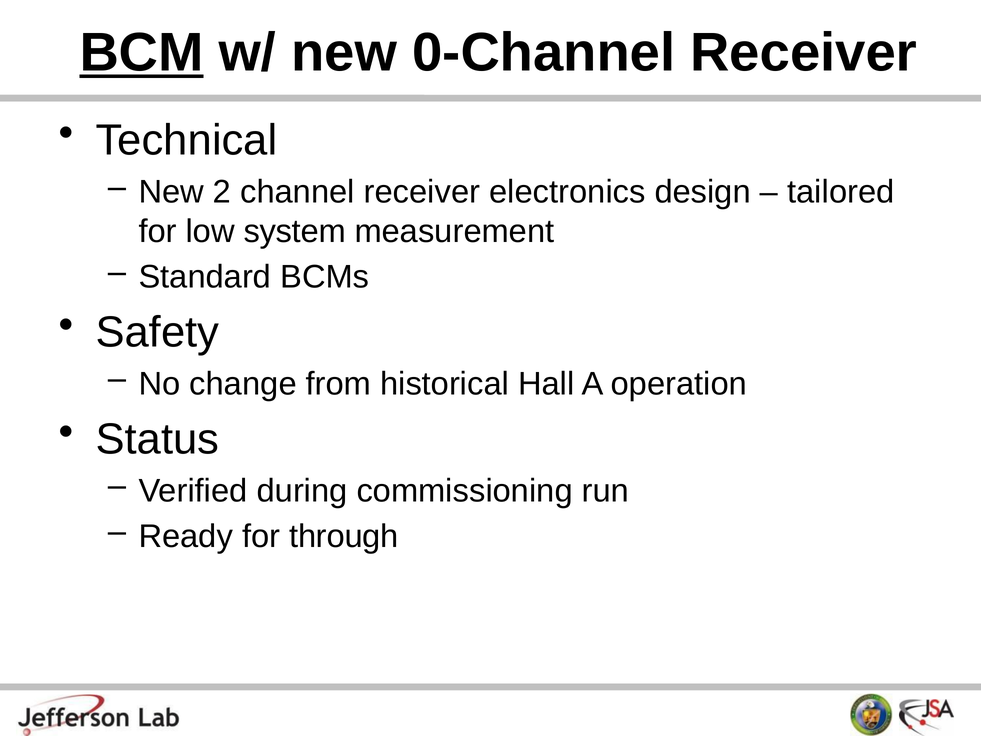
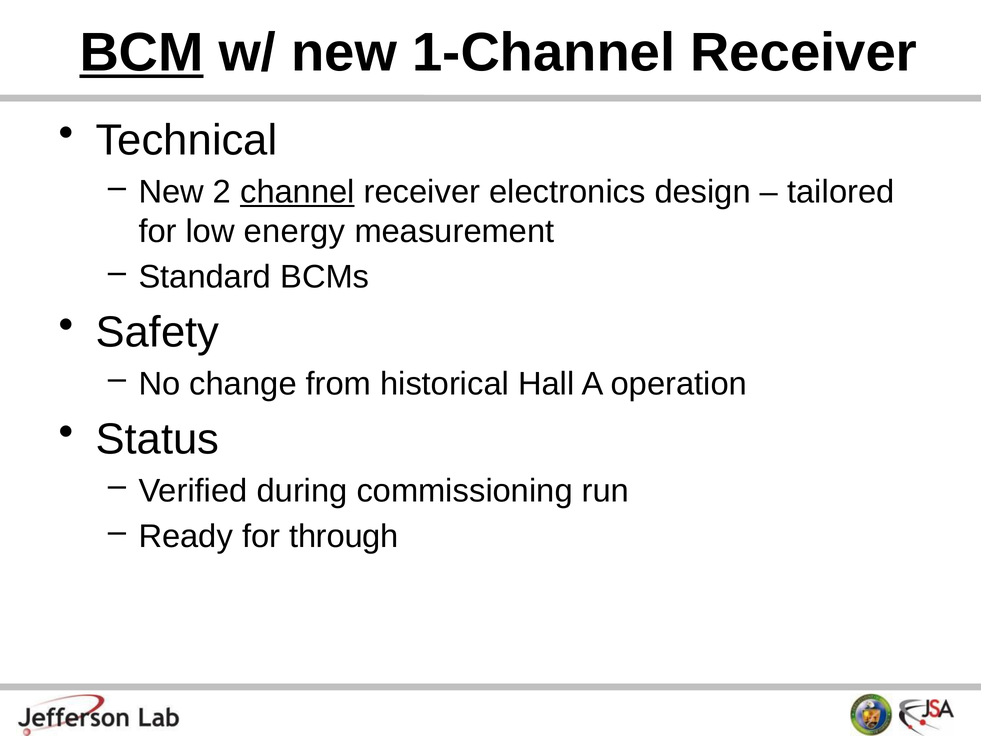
0-Channel: 0-Channel -> 1-Channel
channel underline: none -> present
system: system -> energy
